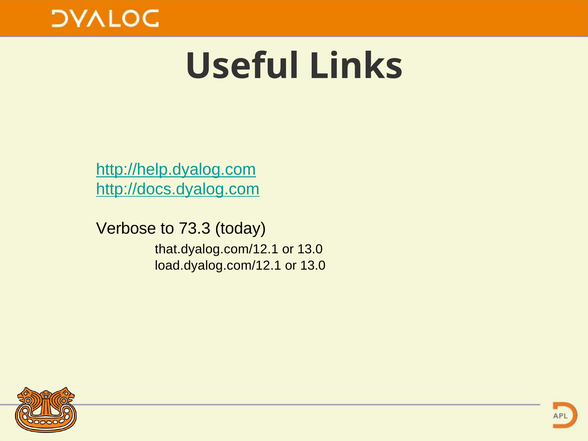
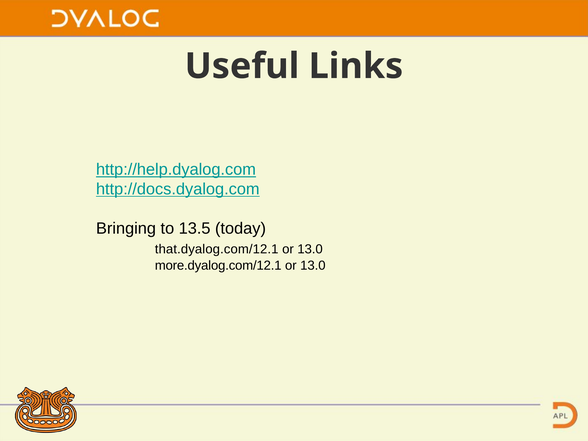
Verbose: Verbose -> Bringing
73.3: 73.3 -> 13.5
load.dyalog.com/12.1: load.dyalog.com/12.1 -> more.dyalog.com/12.1
